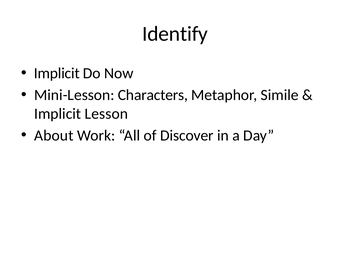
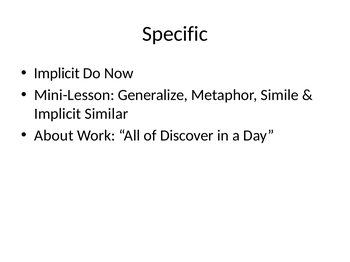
Identify: Identify -> Specific
Characters: Characters -> Generalize
Lesson: Lesson -> Similar
